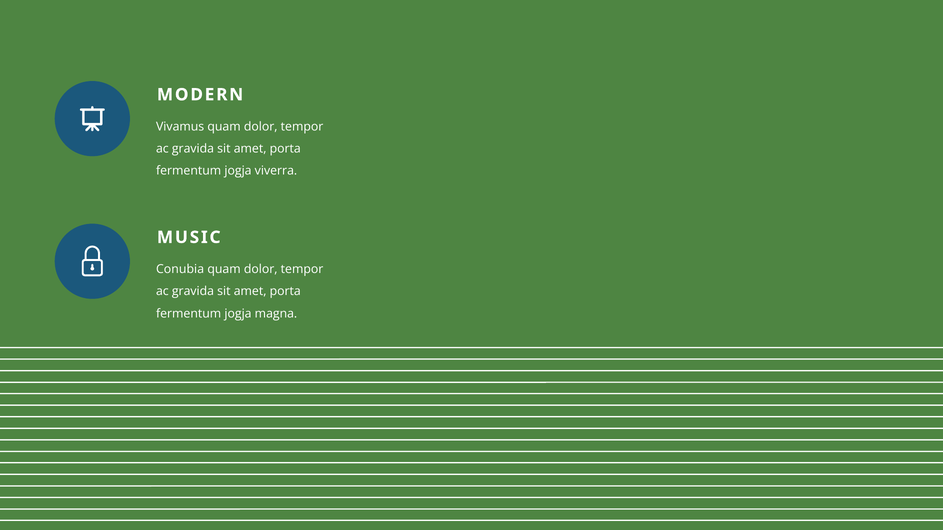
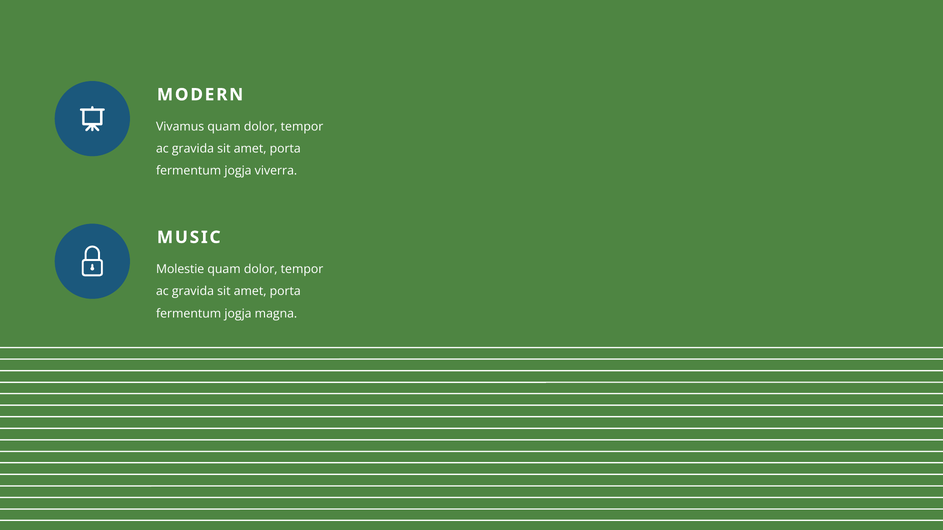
Conubia: Conubia -> Molestie
